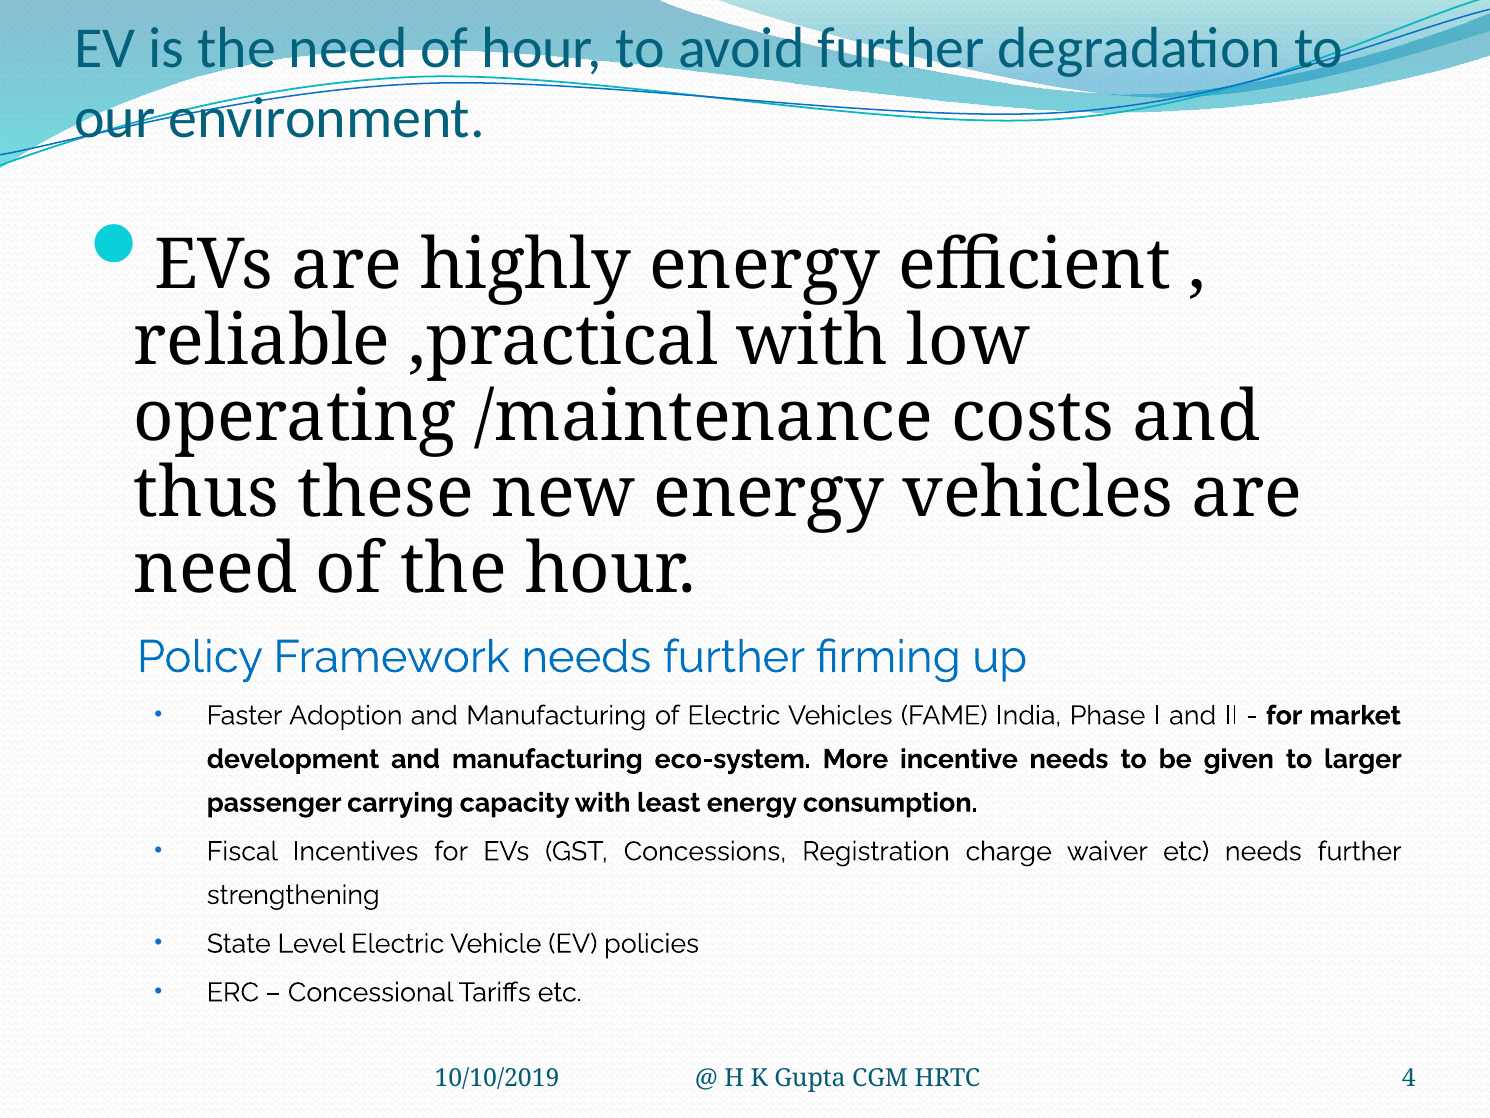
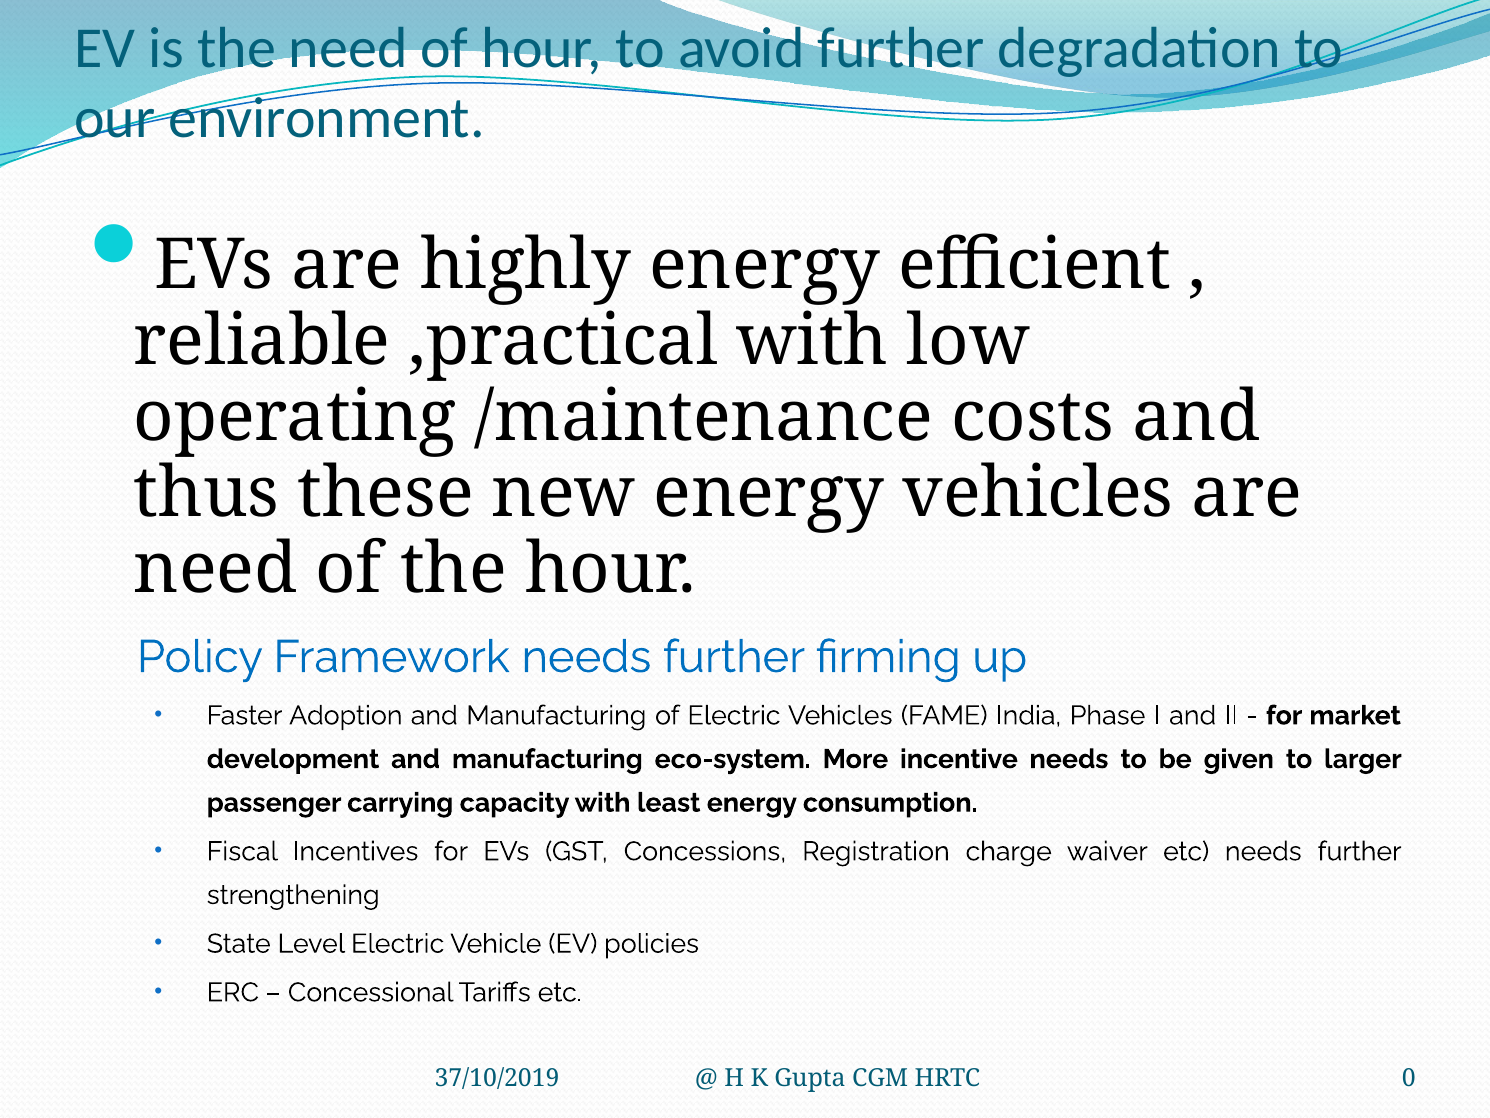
10/10/2019: 10/10/2019 -> 37/10/2019
4: 4 -> 0
